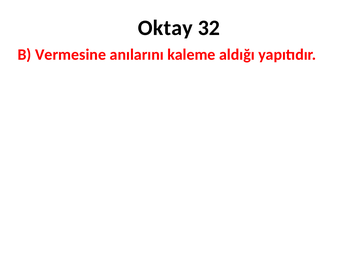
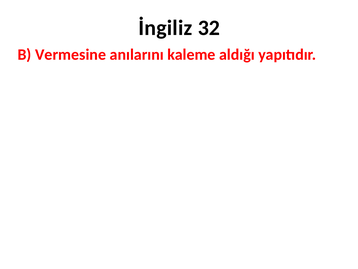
Oktay: Oktay -> İngiliz
